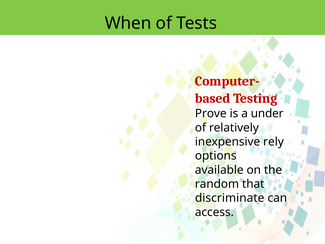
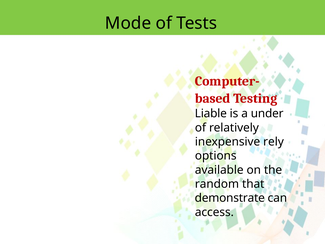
When: When -> Mode
Prove: Prove -> Liable
discriminate: discriminate -> demonstrate
